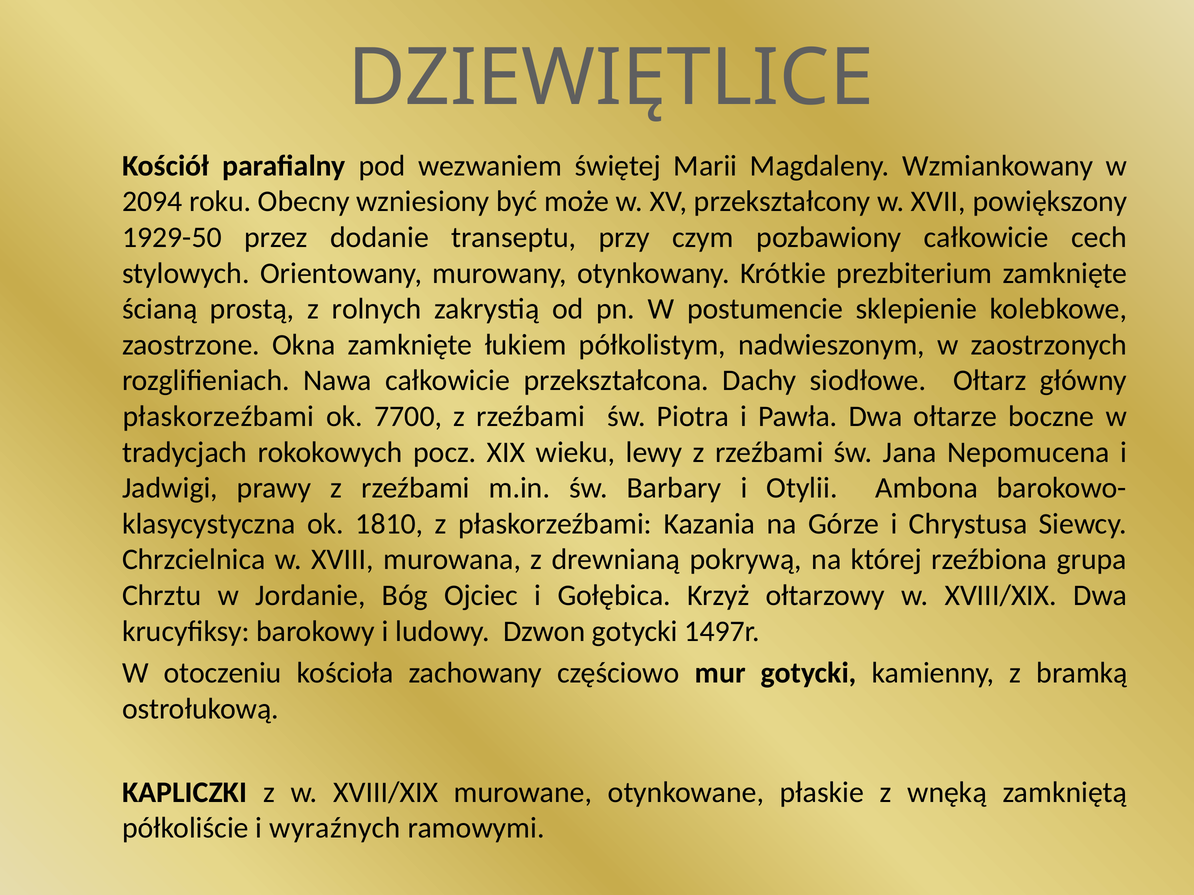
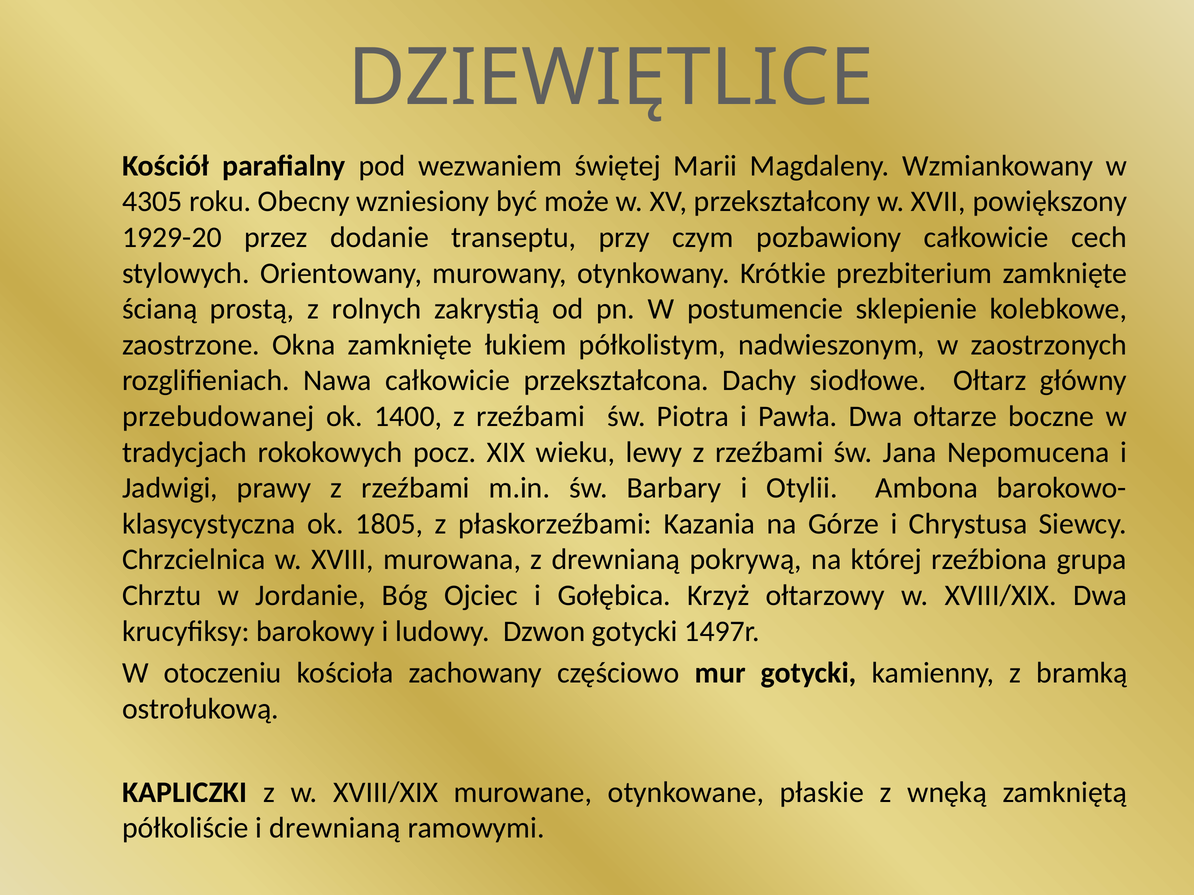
2094: 2094 -> 4305
1929-50: 1929-50 -> 1929-20
płaskorzeźbami at (218, 417): płaskorzeźbami -> przebudowanej
7700: 7700 -> 1400
1810: 1810 -> 1805
i wyraźnych: wyraźnych -> drewnianą
